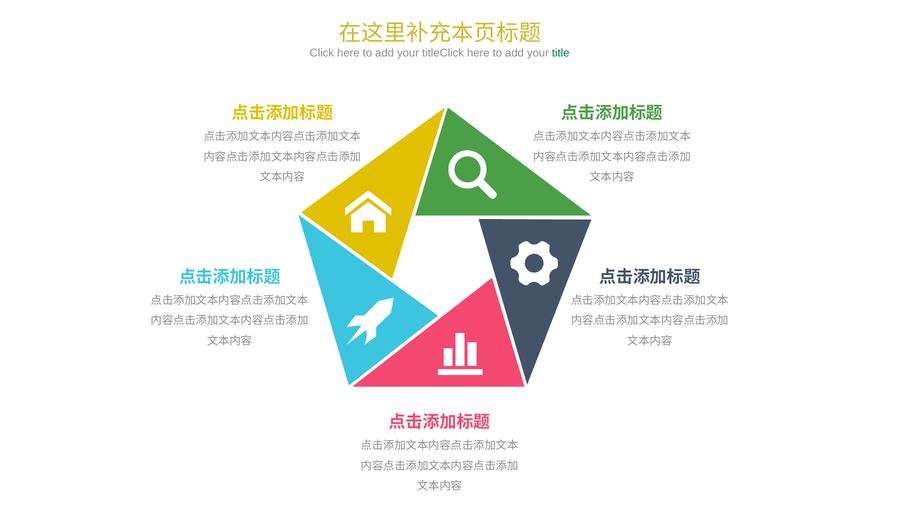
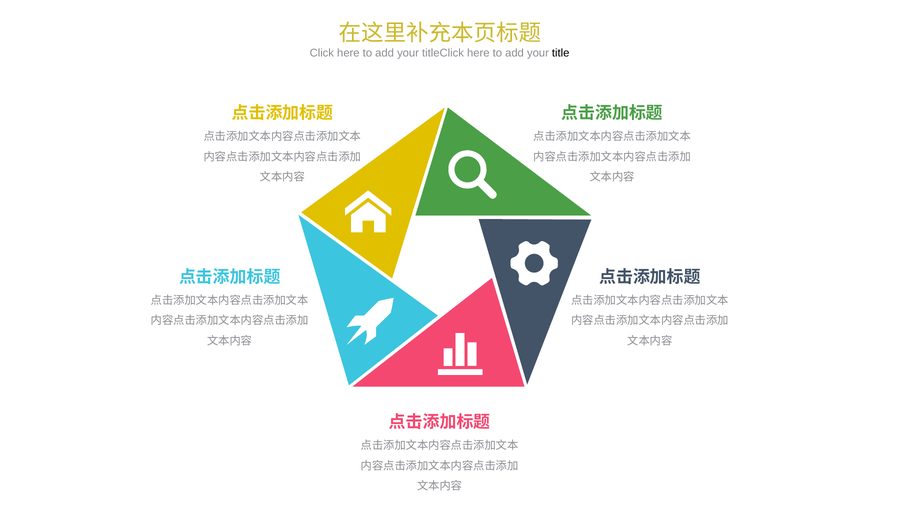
title colour: green -> black
